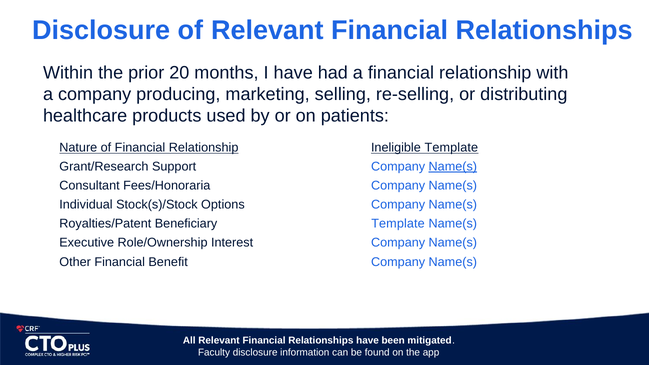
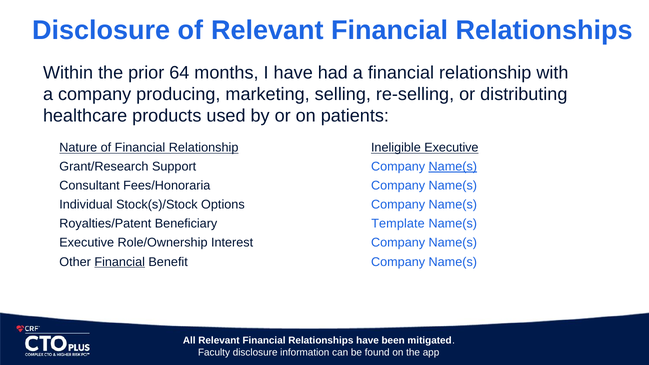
20: 20 -> 64
Ineligible Template: Template -> Executive
Financial at (120, 262) underline: none -> present
